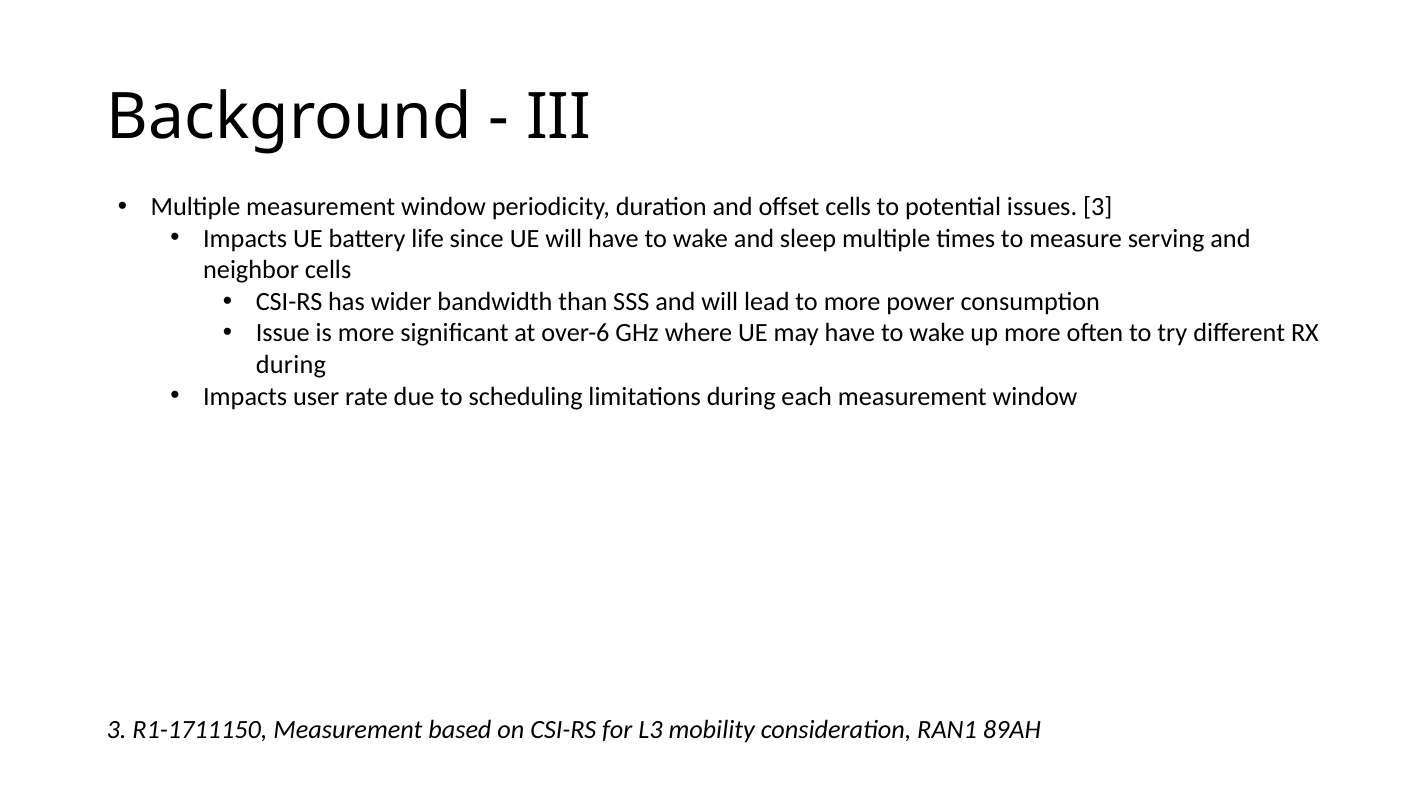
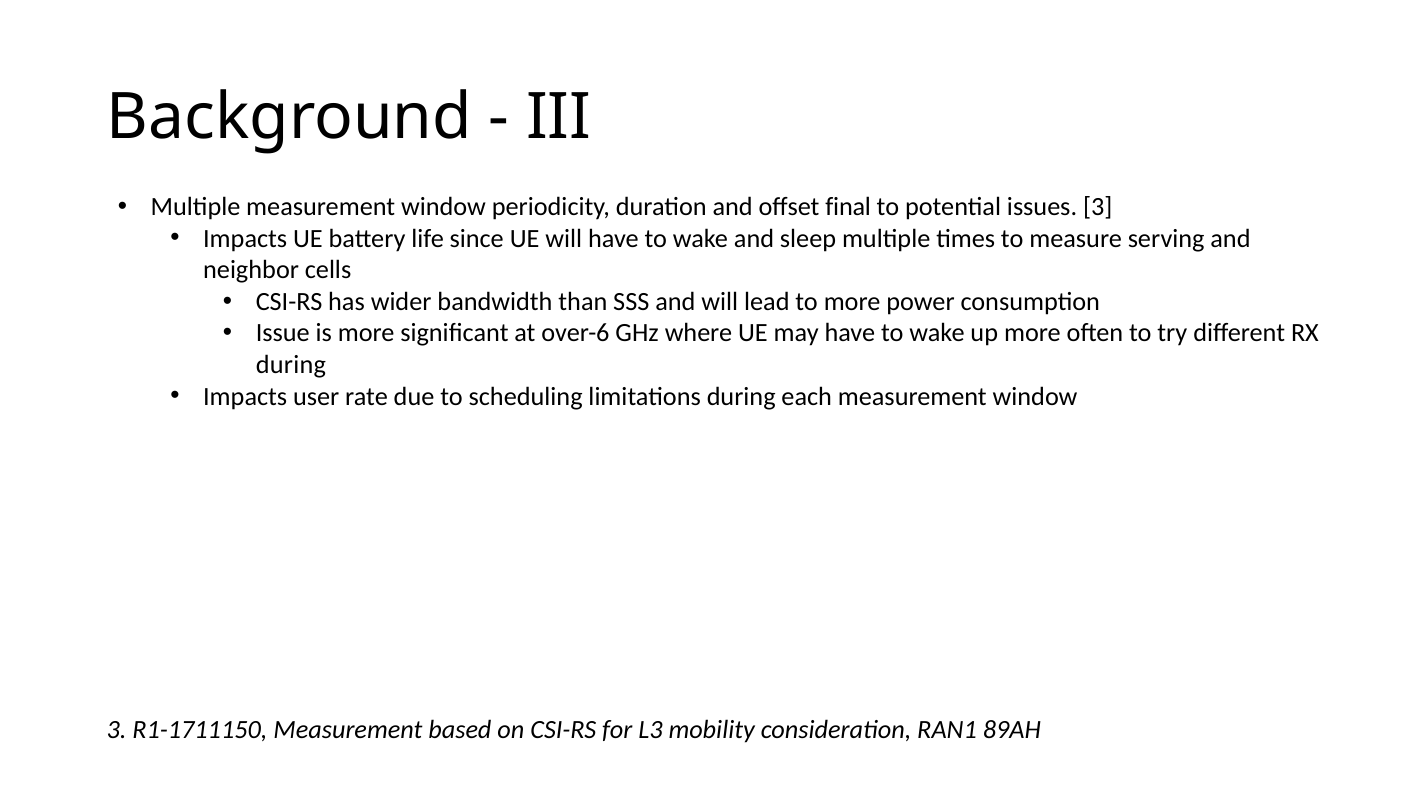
offset cells: cells -> final
